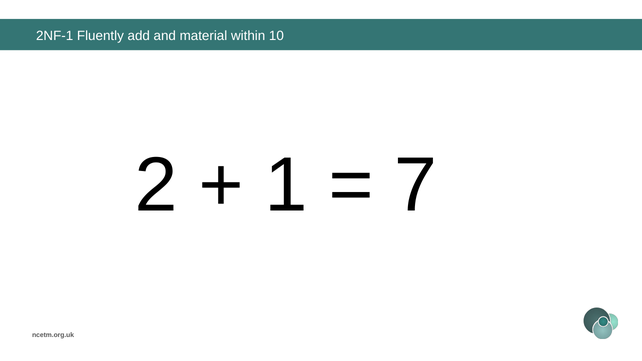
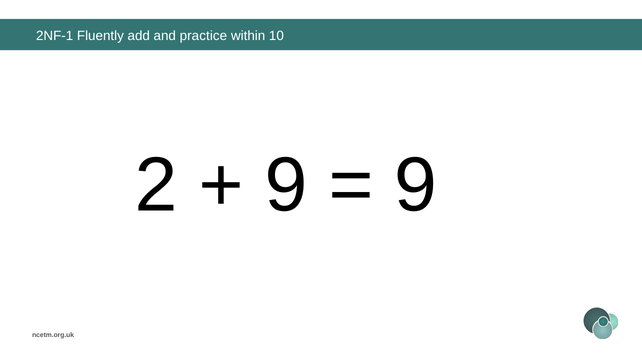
material: material -> practice
1 at (286, 185): 1 -> 9
7 at (416, 185): 7 -> 9
